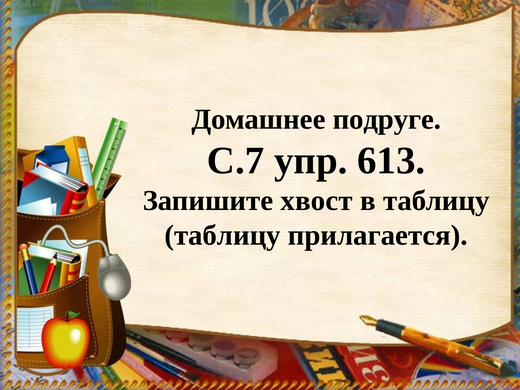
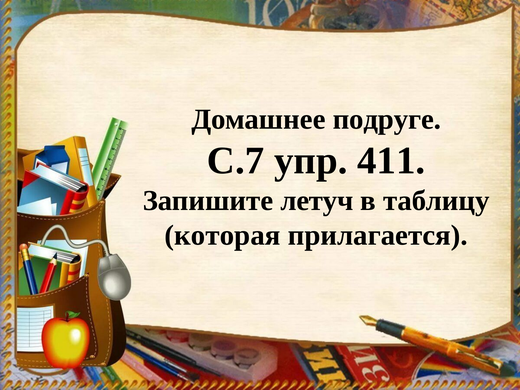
613: 613 -> 411
хвост: хвост -> летуч
таблицу at (223, 235): таблицу -> которая
